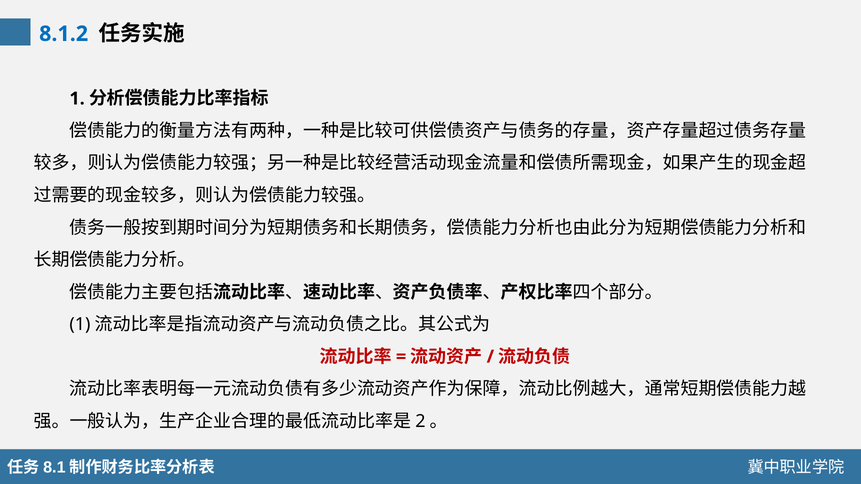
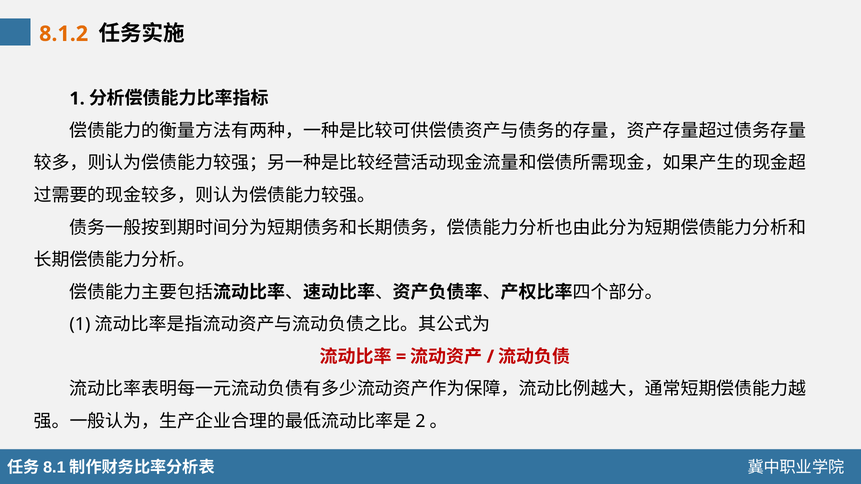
8.1.2 colour: blue -> orange
